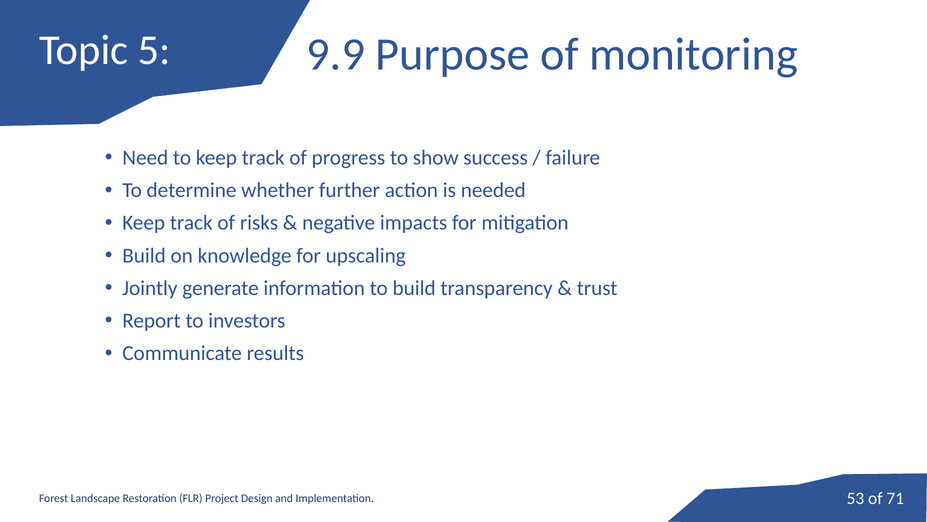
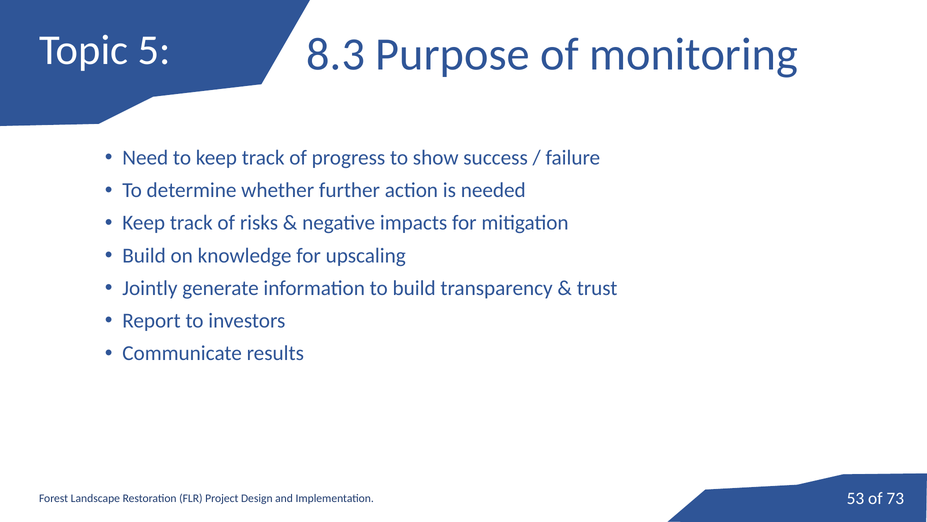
9.9: 9.9 -> 8.3
71: 71 -> 73
